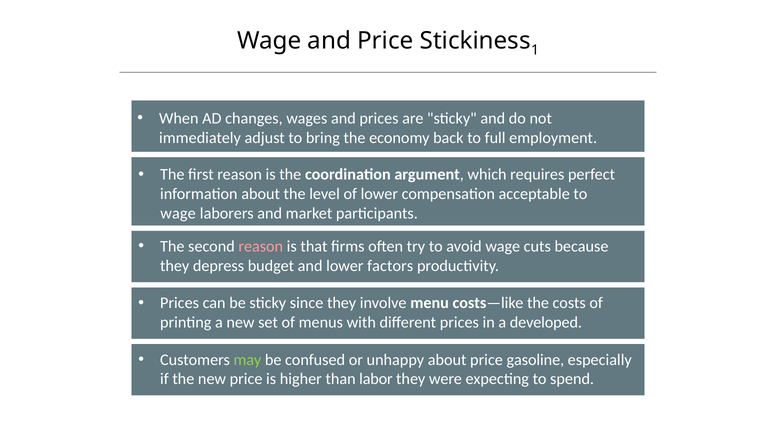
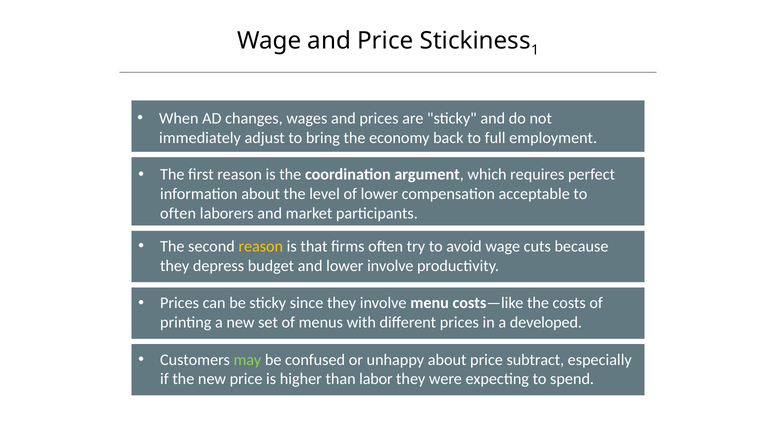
wage at (178, 214): wage -> often
reason at (261, 247) colour: pink -> yellow
lower factors: factors -> involve
gasoline: gasoline -> subtract
